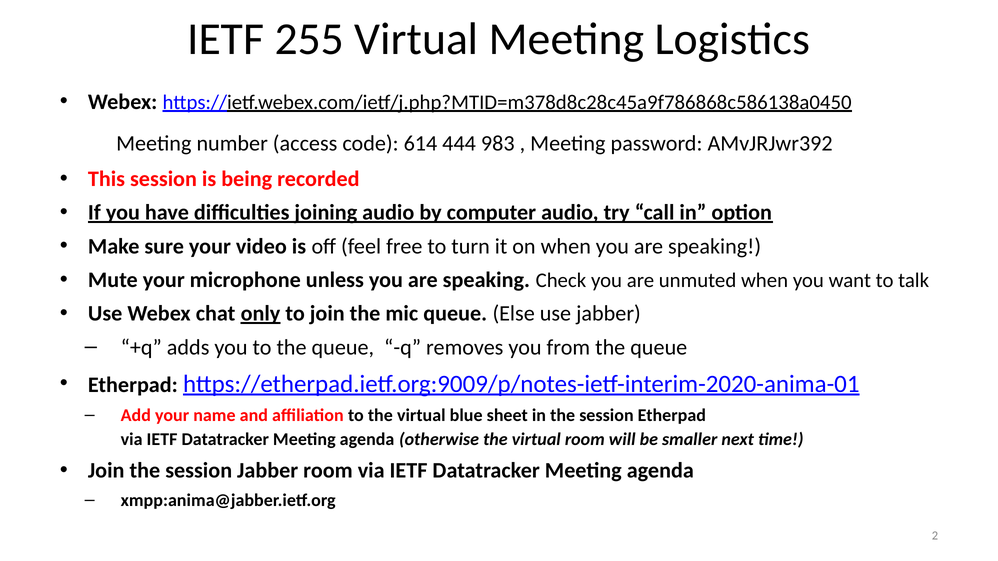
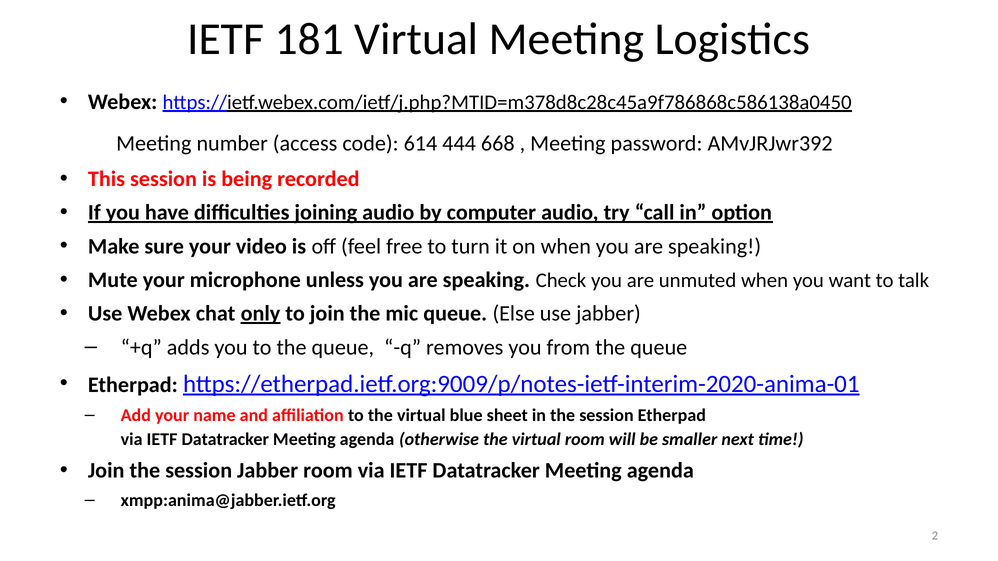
255: 255 -> 181
983: 983 -> 668
